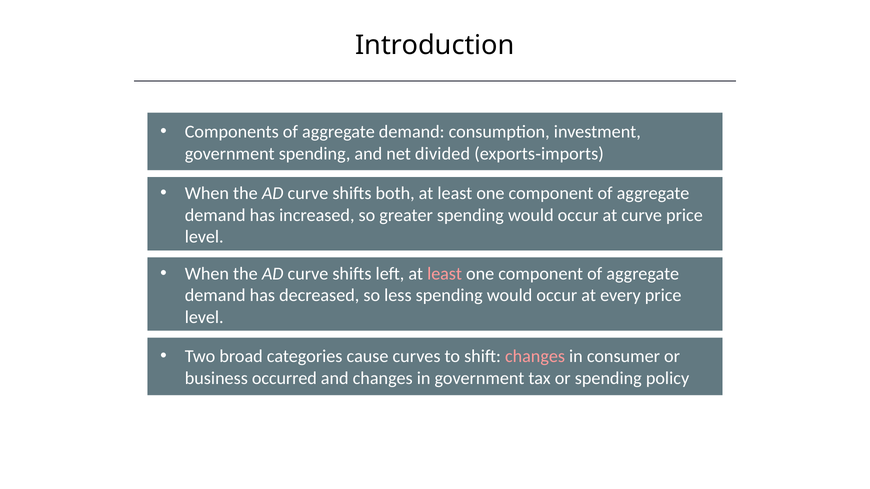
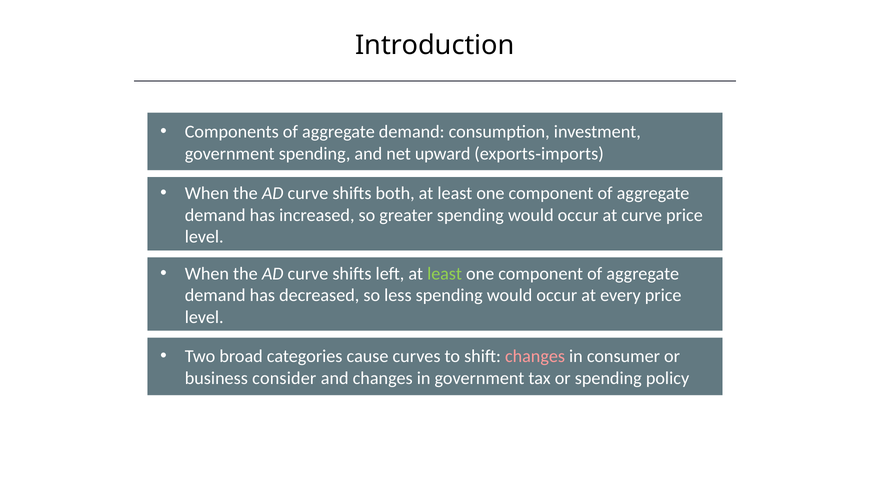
divided: divided -> upward
least at (445, 274) colour: pink -> light green
occurred: occurred -> consider
